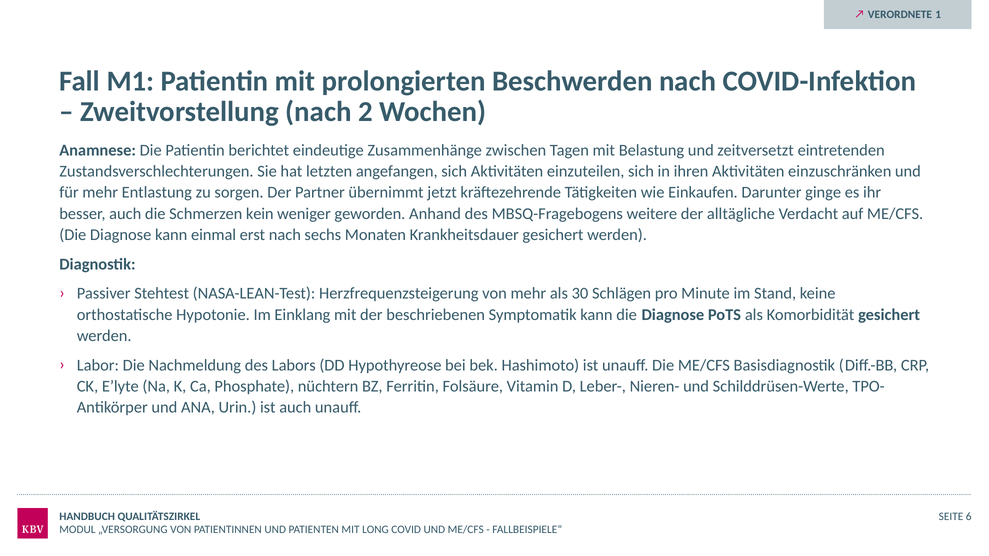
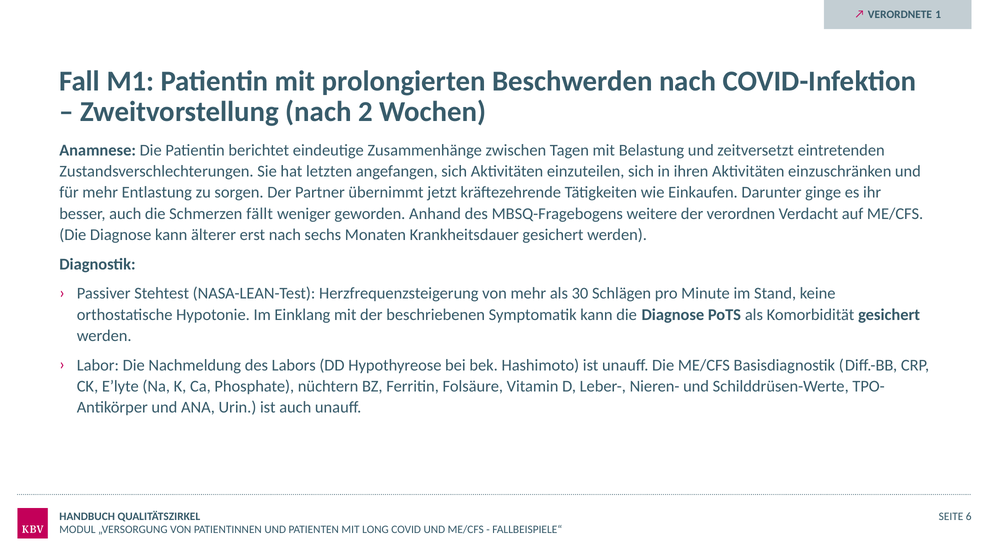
kein: kein -> fällt
alltägliche: alltägliche -> verordnen
einmal: einmal -> älterer
